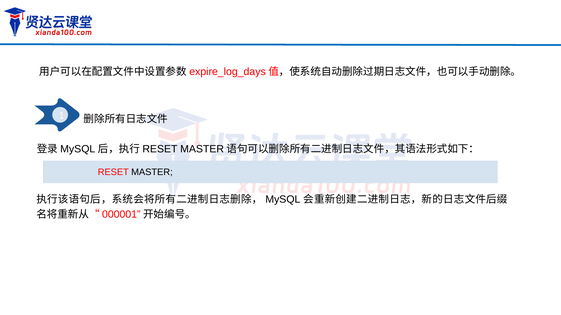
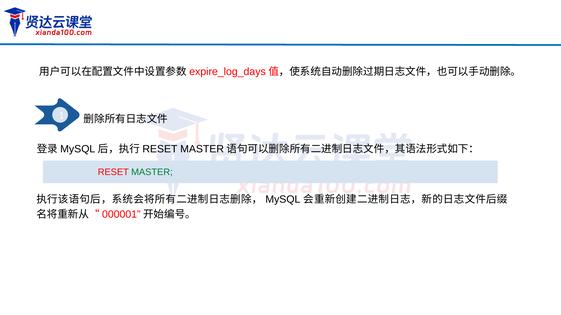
MASTER colour: black -> green
